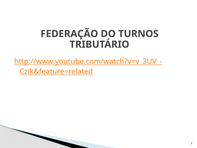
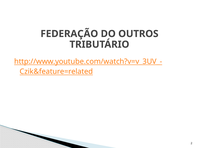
TURNOS: TURNOS -> OUTROS
